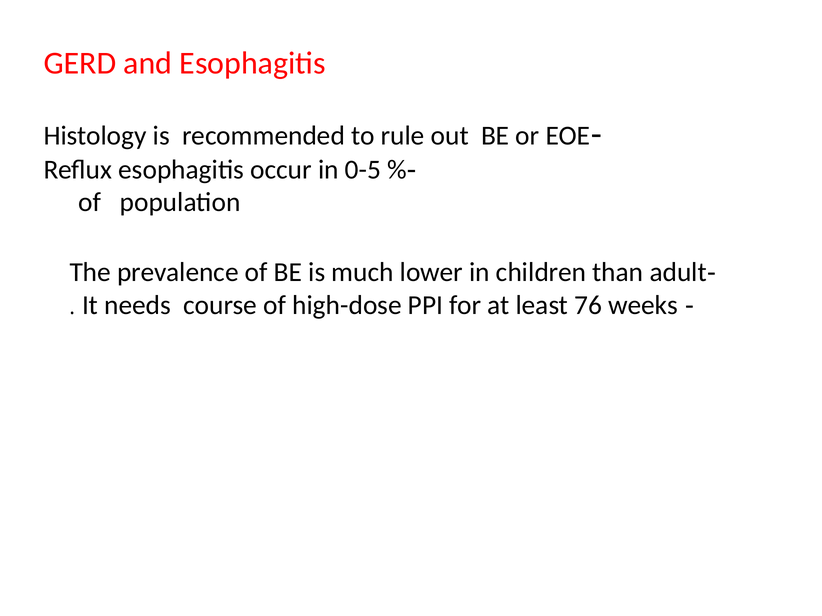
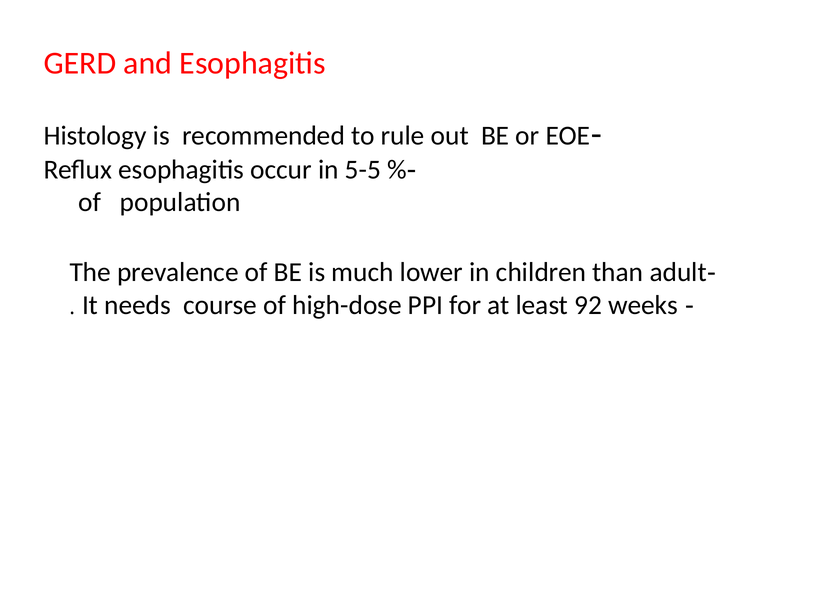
0-5: 0-5 -> 5-5
76: 76 -> 92
